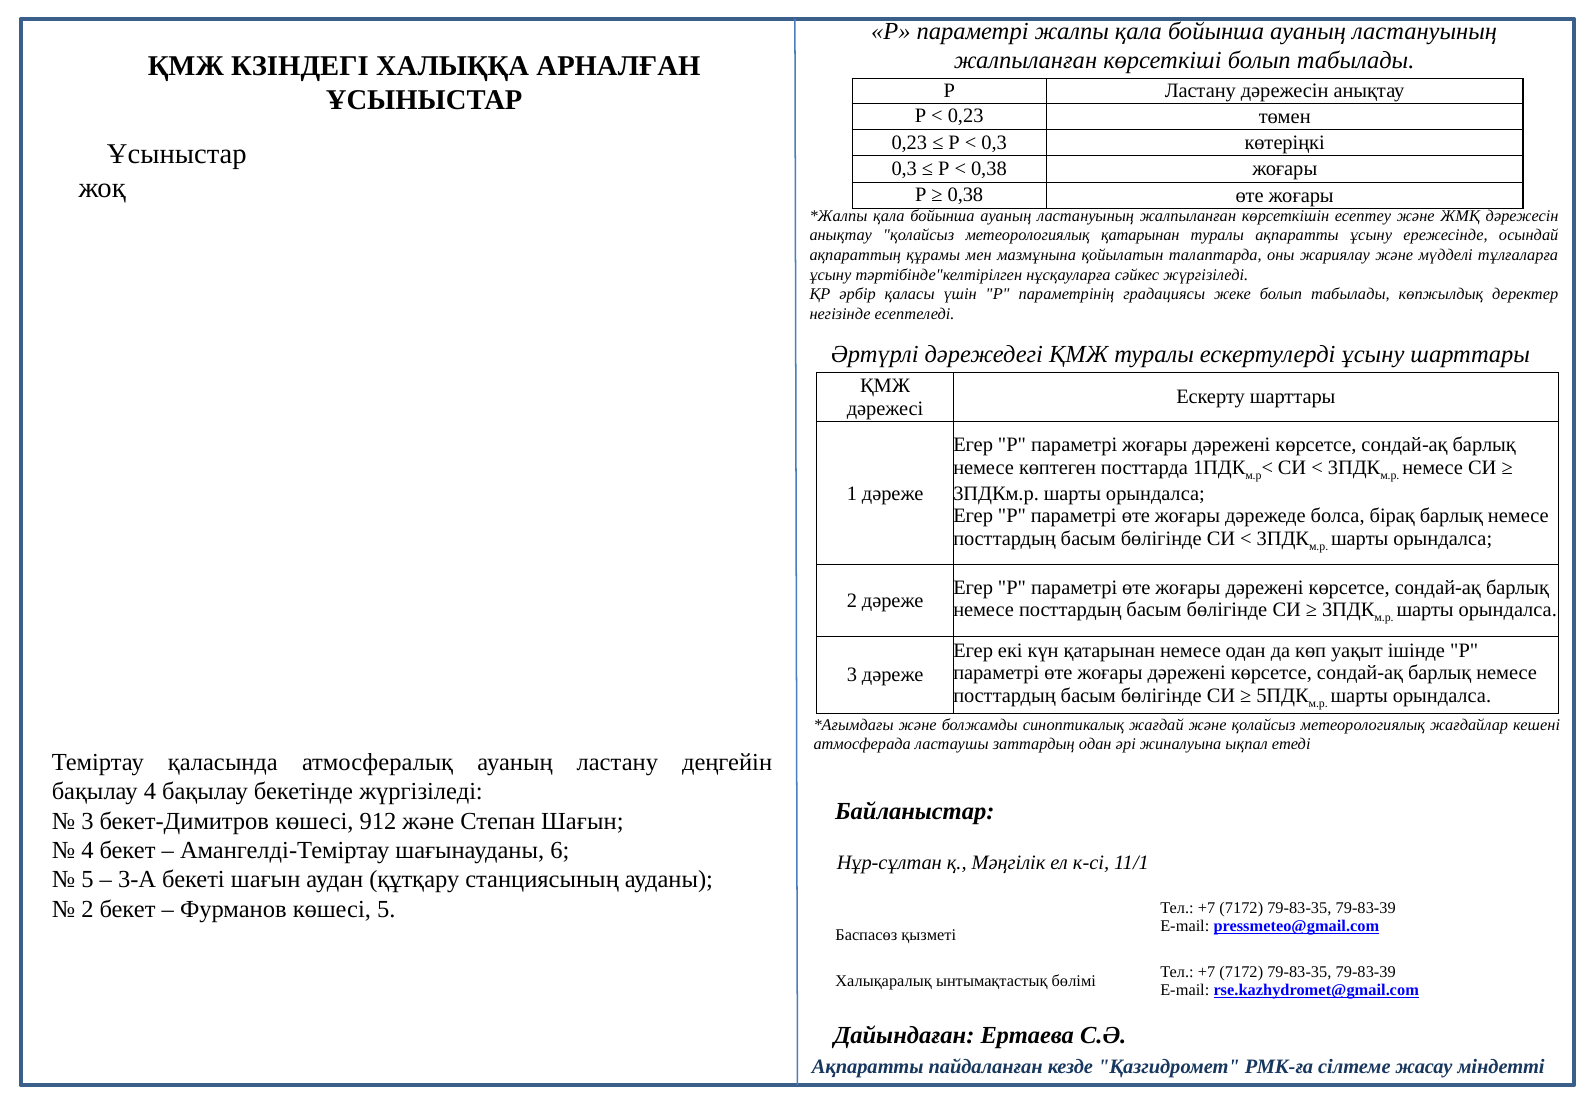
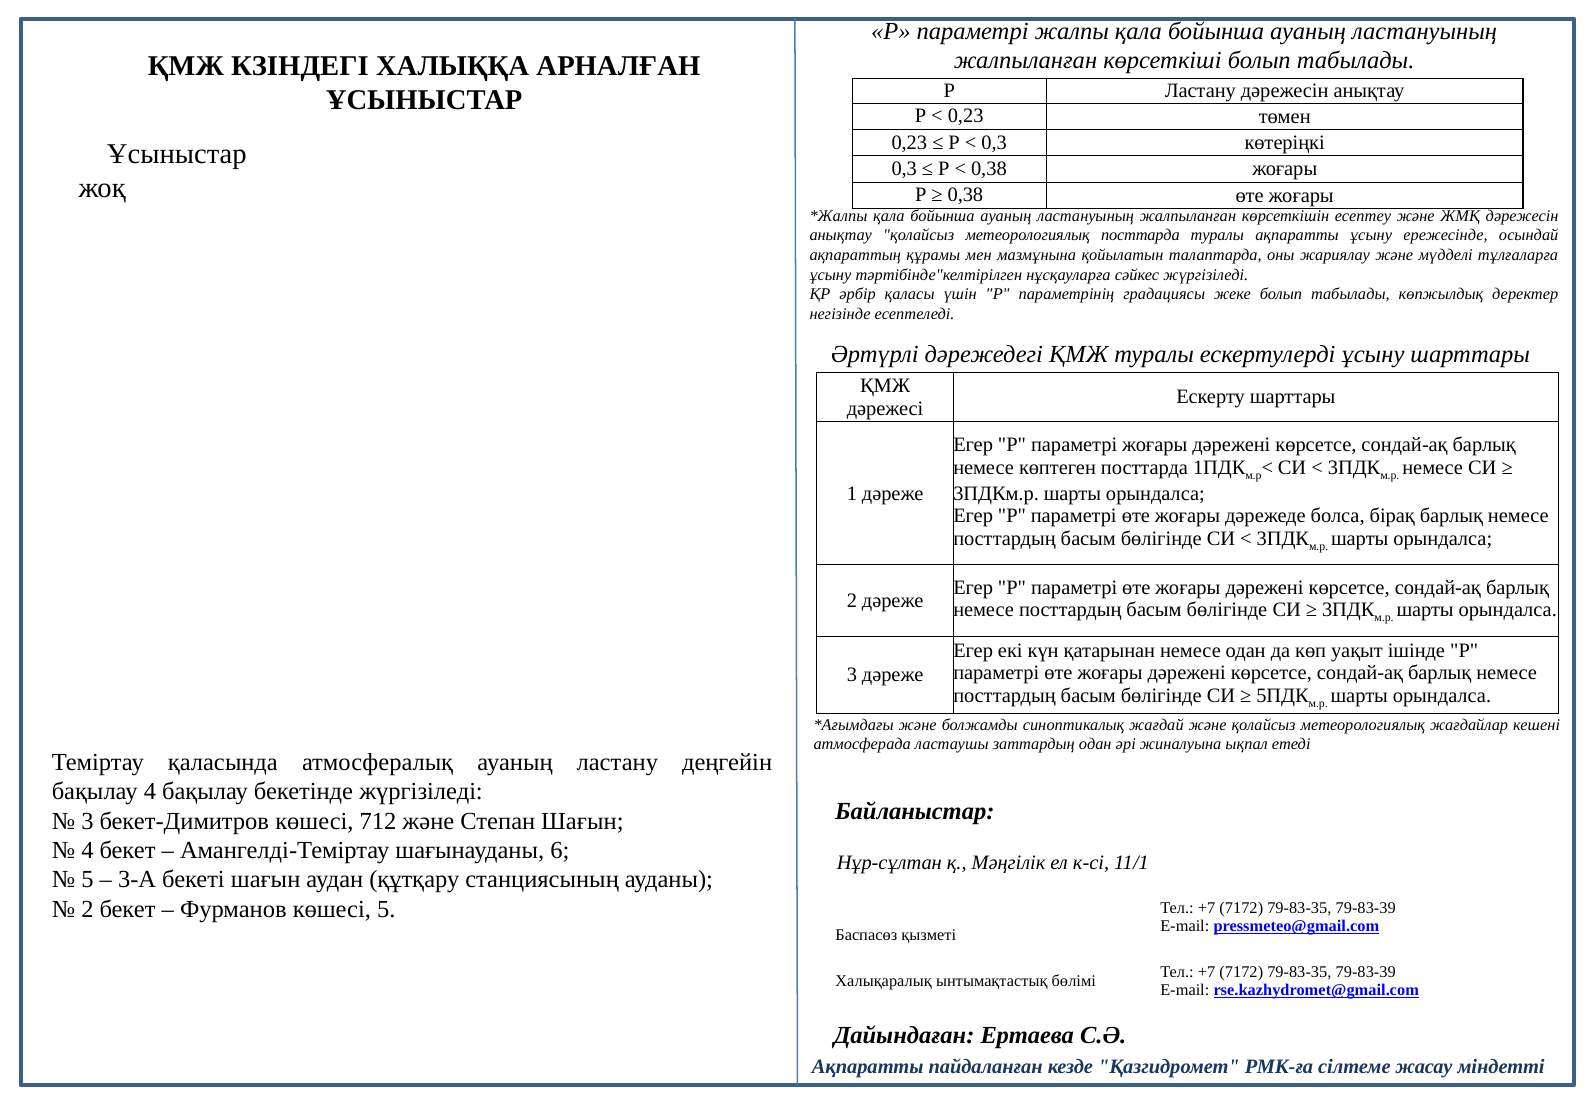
метеорологиялық қатарынан: қатарынан -> посттарда
912: 912 -> 712
